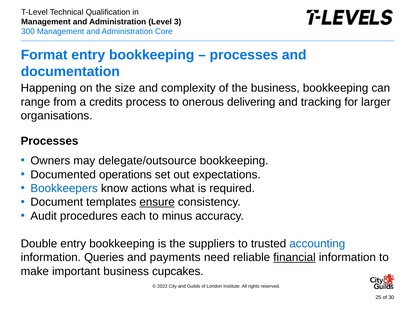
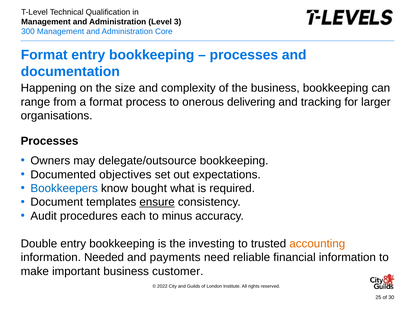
a credits: credits -> format
operations: operations -> objectives
actions: actions -> bought
suppliers: suppliers -> investing
accounting colour: blue -> orange
Queries: Queries -> Needed
financial underline: present -> none
cupcakes: cupcakes -> customer
